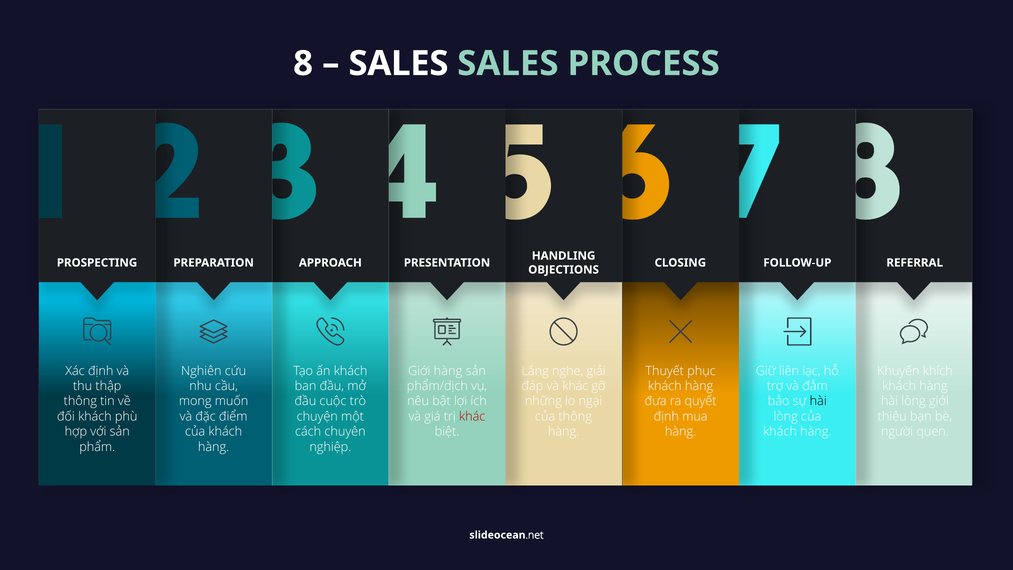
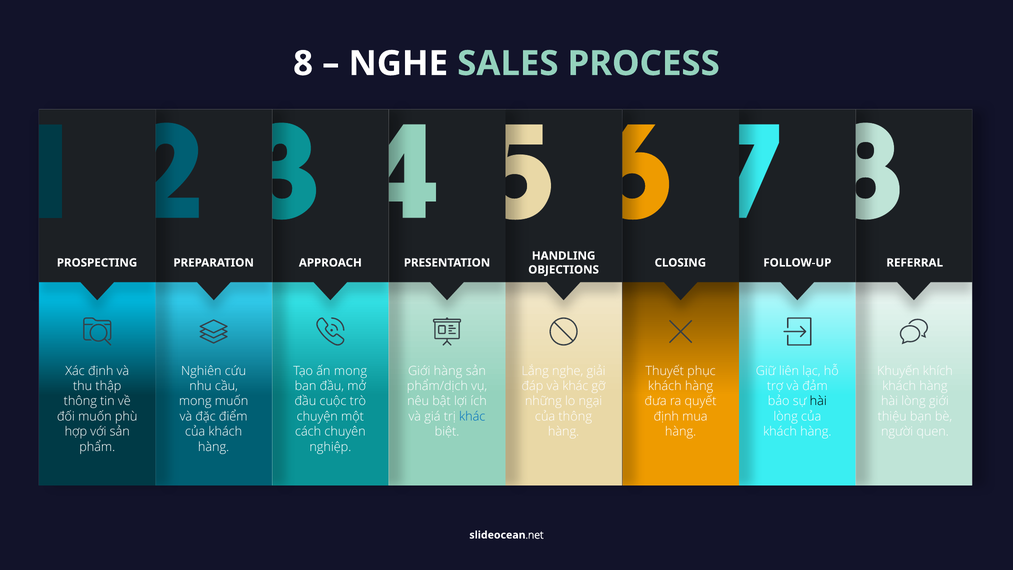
SALES at (398, 64): SALES -> NGHE
ấn khách: khách -> mong
đối khách: khách -> muốn
khác at (472, 416) colour: red -> blue
